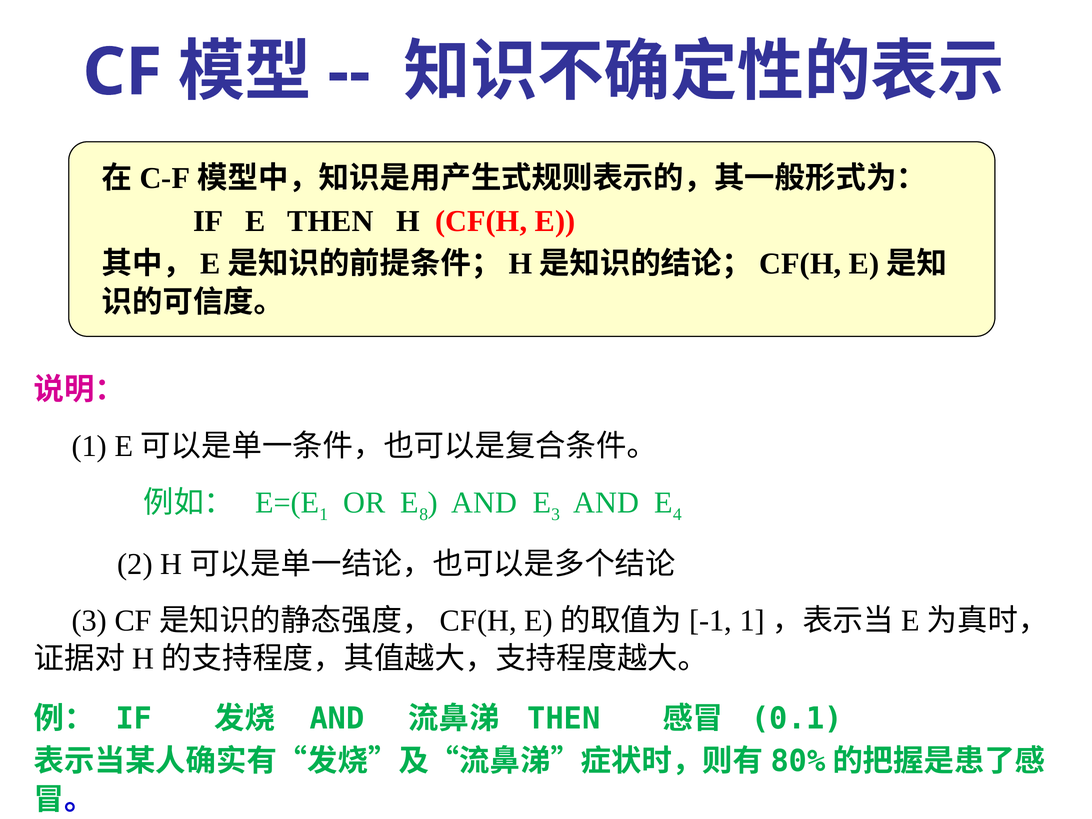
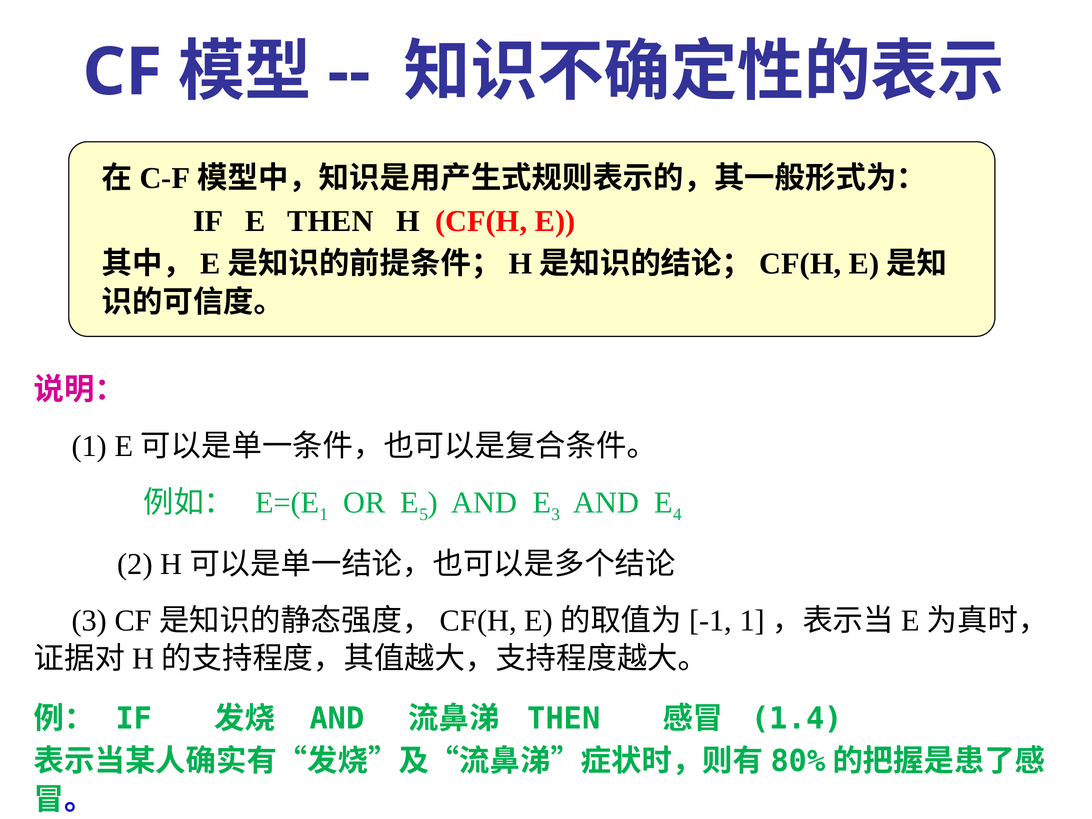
8: 8 -> 5
0.1: 0.1 -> 1.4
